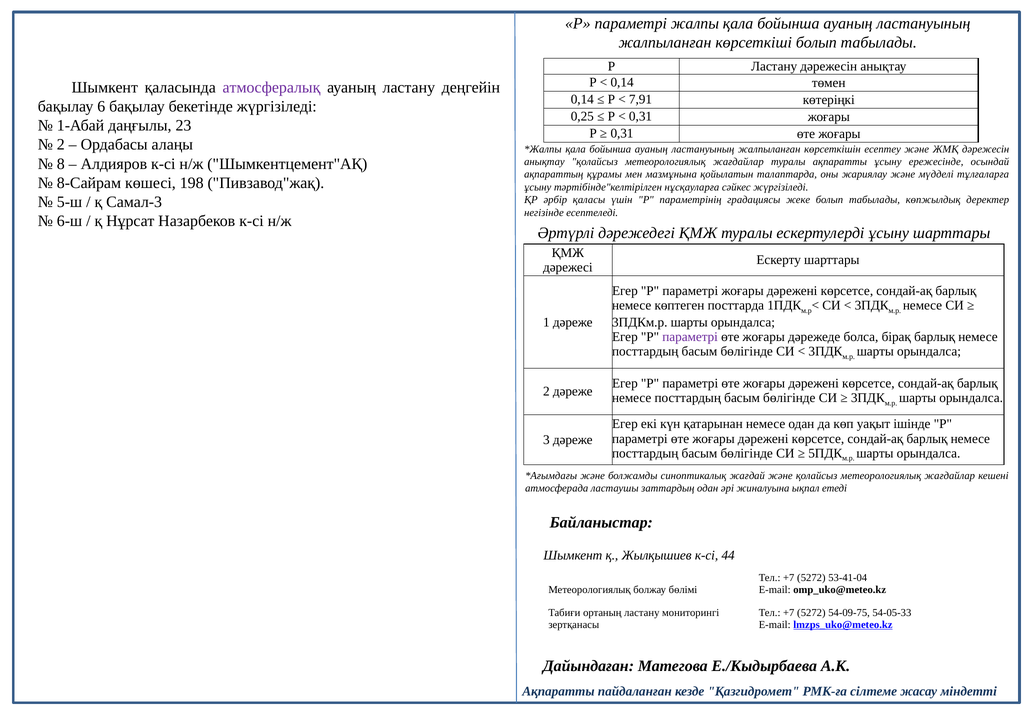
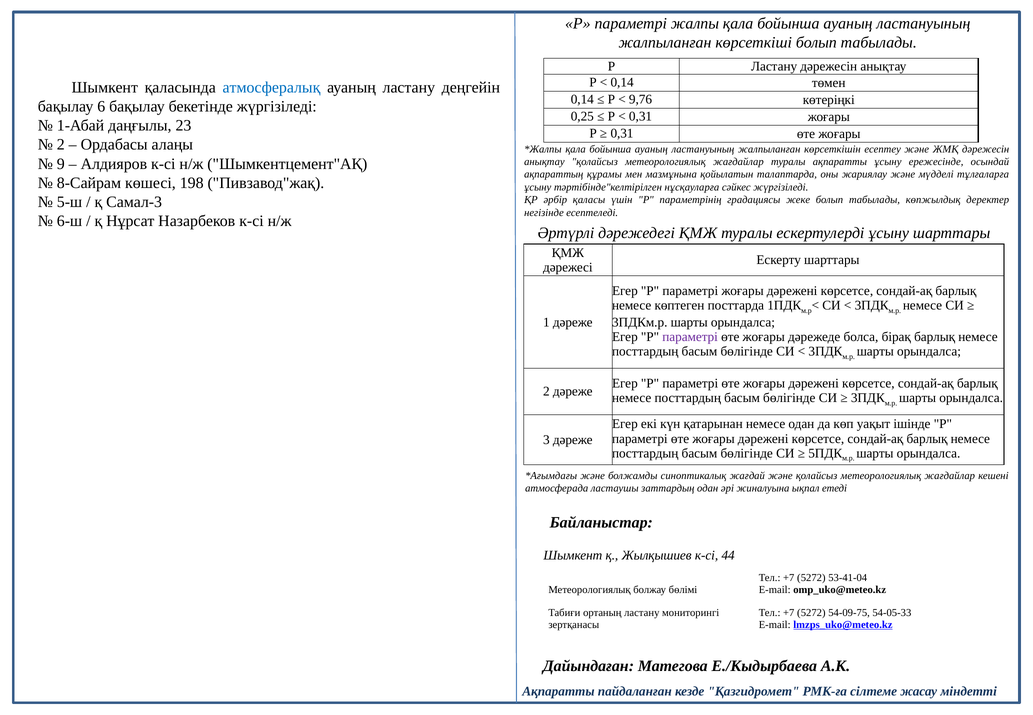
атмосфералық colour: purple -> blue
7,91: 7,91 -> 9,76
8: 8 -> 9
